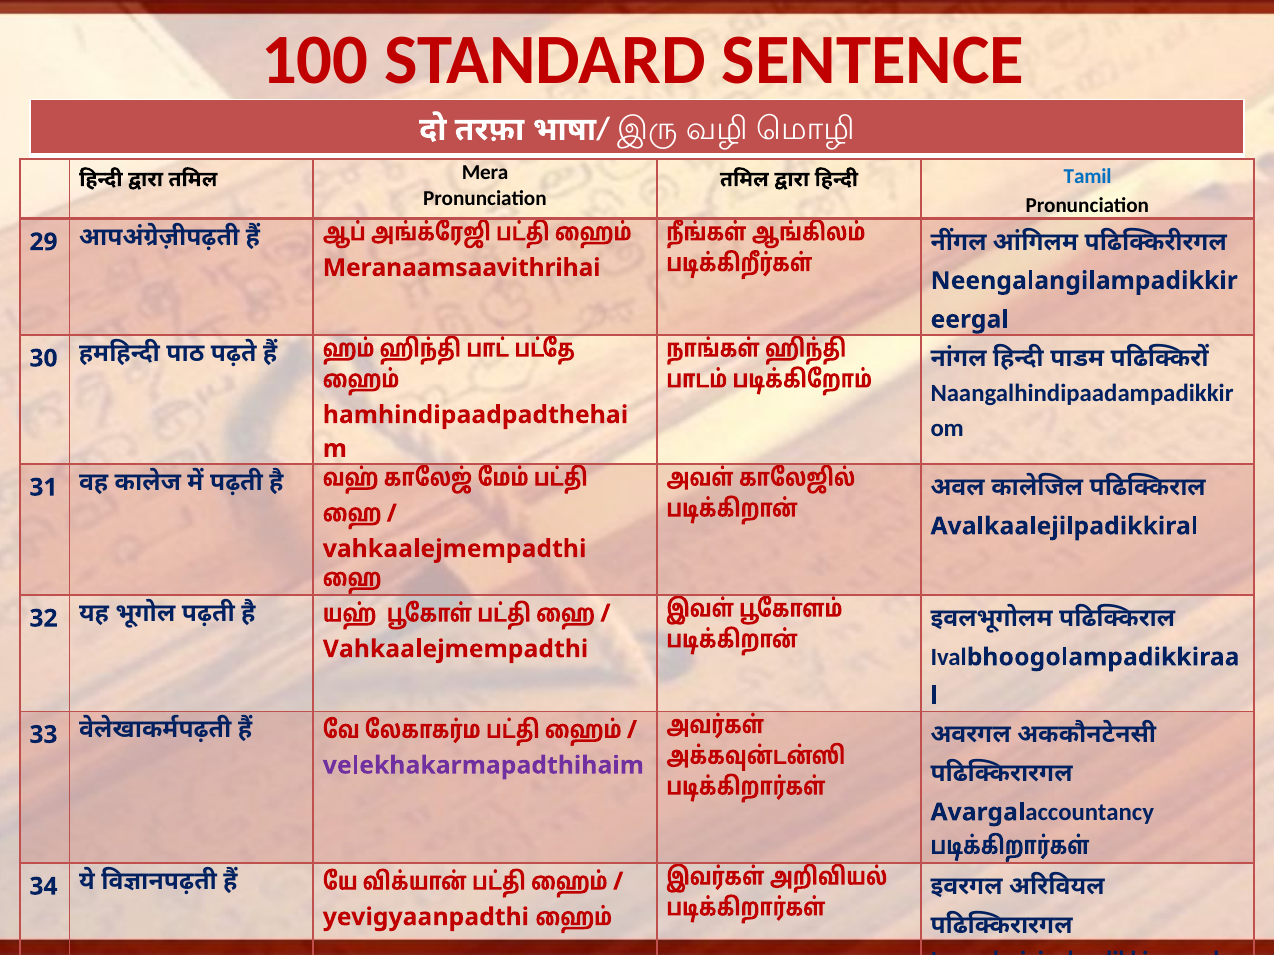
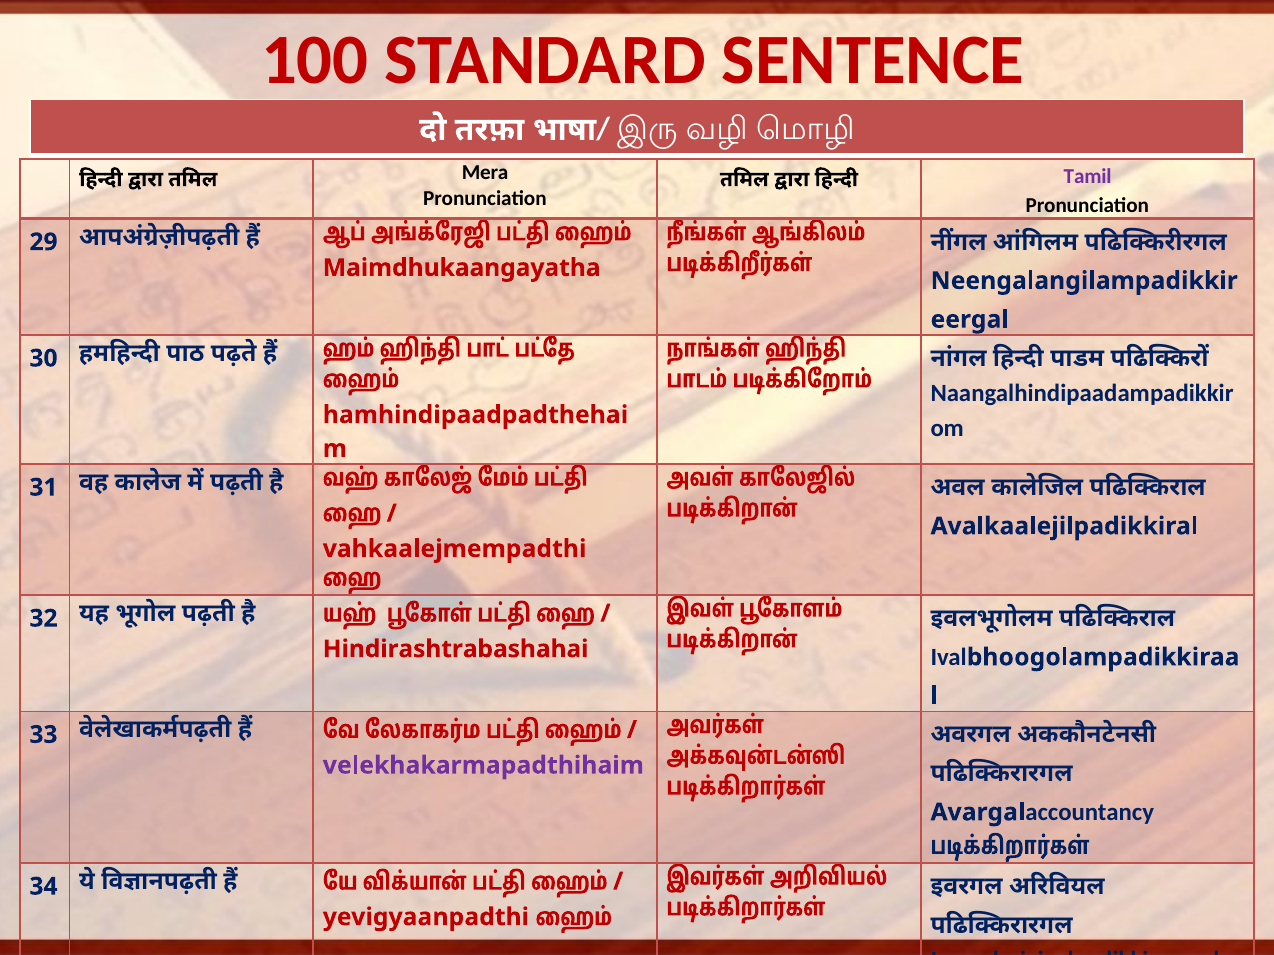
Tamil colour: blue -> purple
Meranaamsaavithrihai: Meranaamsaavithrihai -> Maimdhukaangayatha
Vahkaalejmempadthi at (456, 649): Vahkaalejmempadthi -> Hindirashtrabashahai
